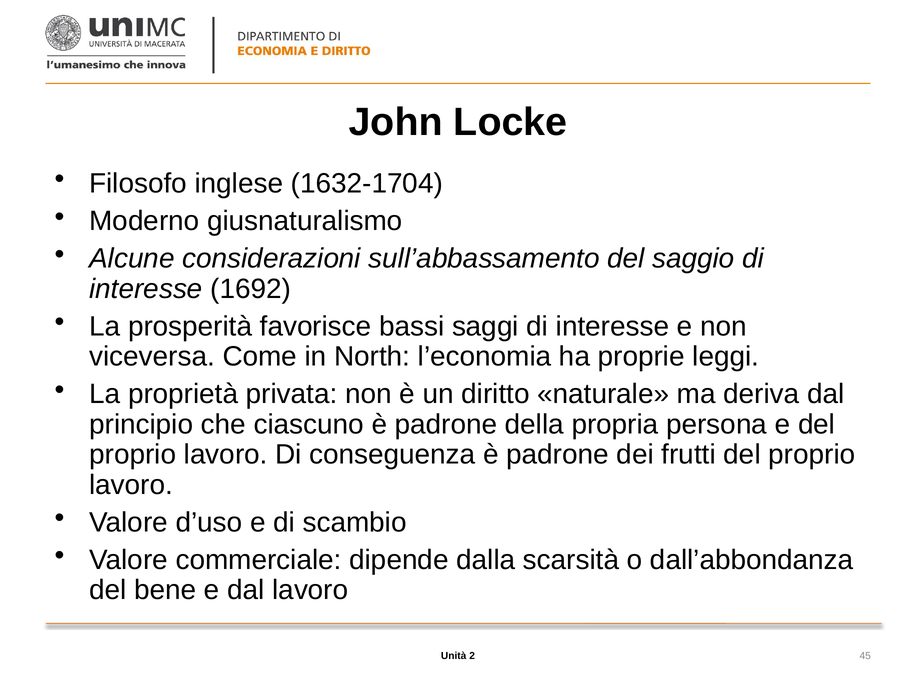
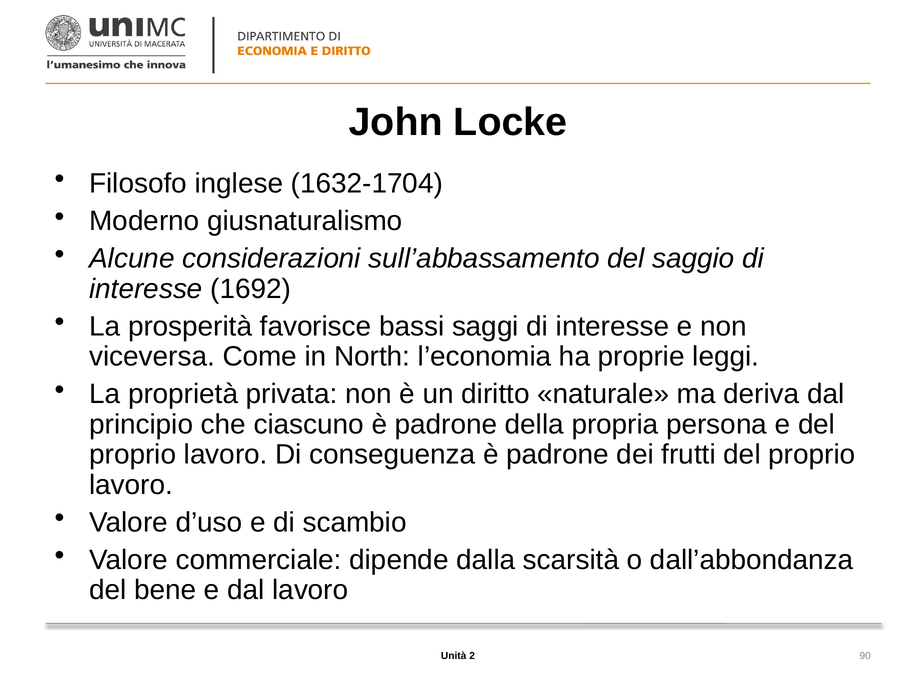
45: 45 -> 90
